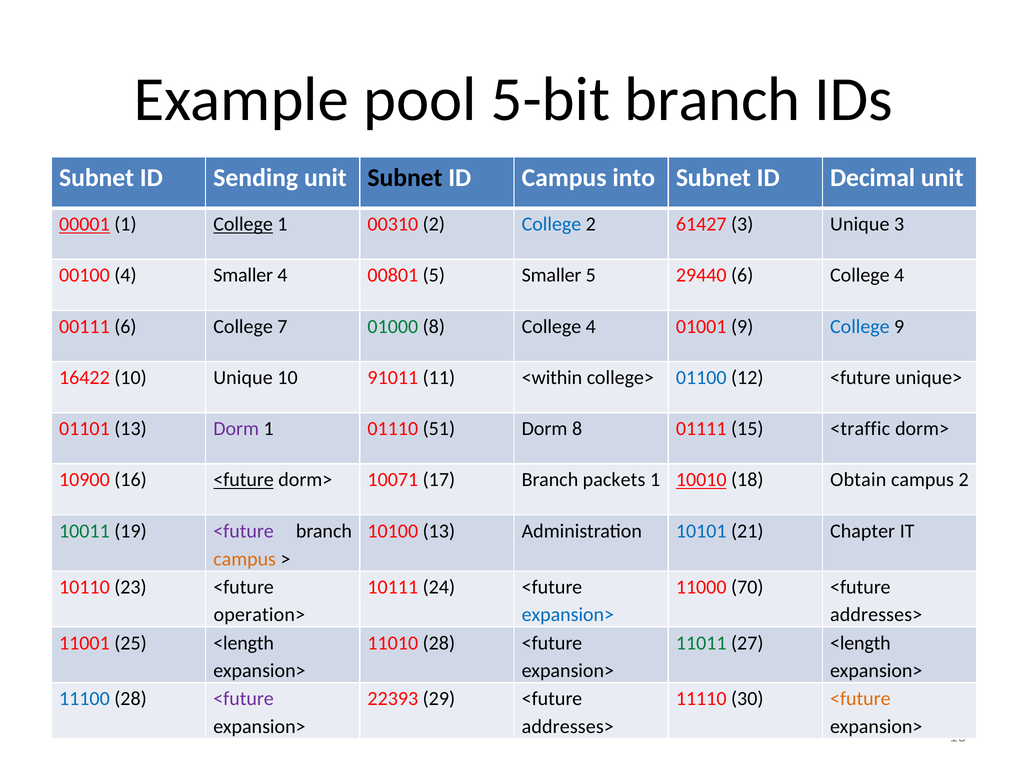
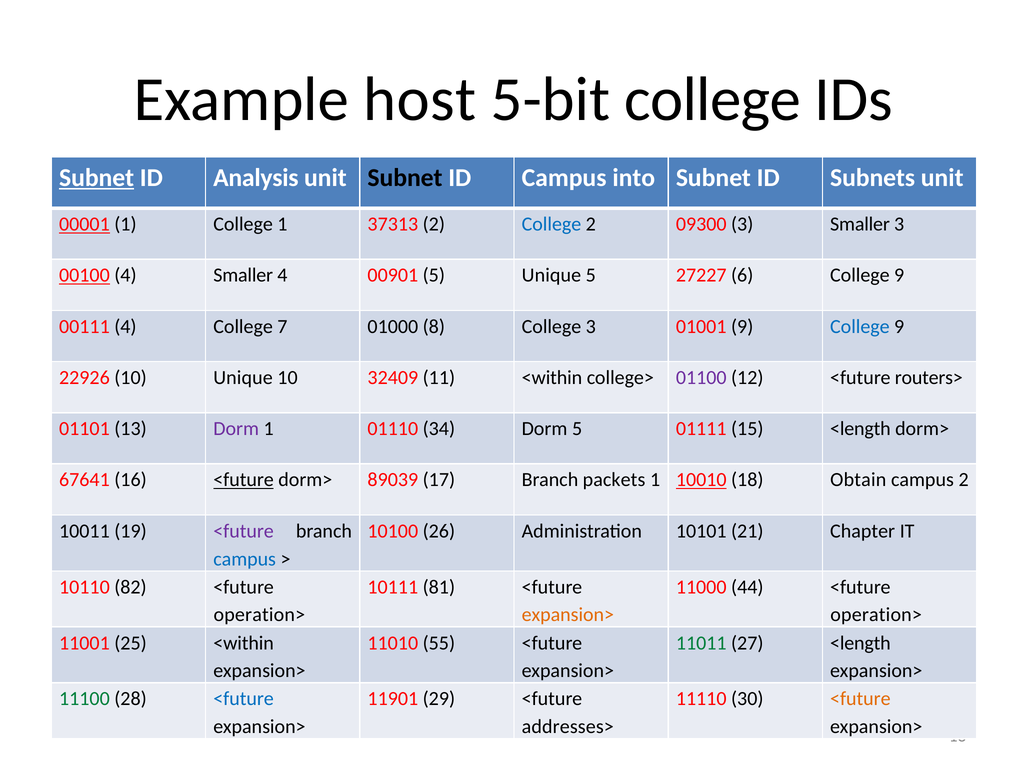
pool: pool -> host
5-bit branch: branch -> college
Subnet at (97, 178) underline: none -> present
Sending: Sending -> Analysis
Decimal: Decimal -> Subnets
College at (243, 224) underline: present -> none
00310: 00310 -> 37313
61427: 61427 -> 09300
3 Unique: Unique -> Smaller
00100 underline: none -> present
00801: 00801 -> 00901
5 Smaller: Smaller -> Unique
29440: 29440 -> 27227
6 College 4: 4 -> 9
00111 6: 6 -> 4
01000 colour: green -> black
8 College 4: 4 -> 3
16422: 16422 -> 22926
91011: 91011 -> 32409
01100 colour: blue -> purple
unique>: unique> -> routers>
51: 51 -> 34
Dorm 8: 8 -> 5
15 <traffic: <traffic -> <length
10900: 10900 -> 67641
10071: 10071 -> 89039
10011 colour: green -> black
10100 13: 13 -> 26
10101 colour: blue -> black
campus at (245, 559) colour: orange -> blue
23: 23 -> 82
24: 24 -> 81
70: 70 -> 44
expansion> at (568, 615) colour: blue -> orange
addresses> at (876, 615): addresses> -> operation>
25 <length: <length -> <within
11010 28: 28 -> 55
11100 colour: blue -> green
<future at (244, 699) colour: purple -> blue
22393: 22393 -> 11901
